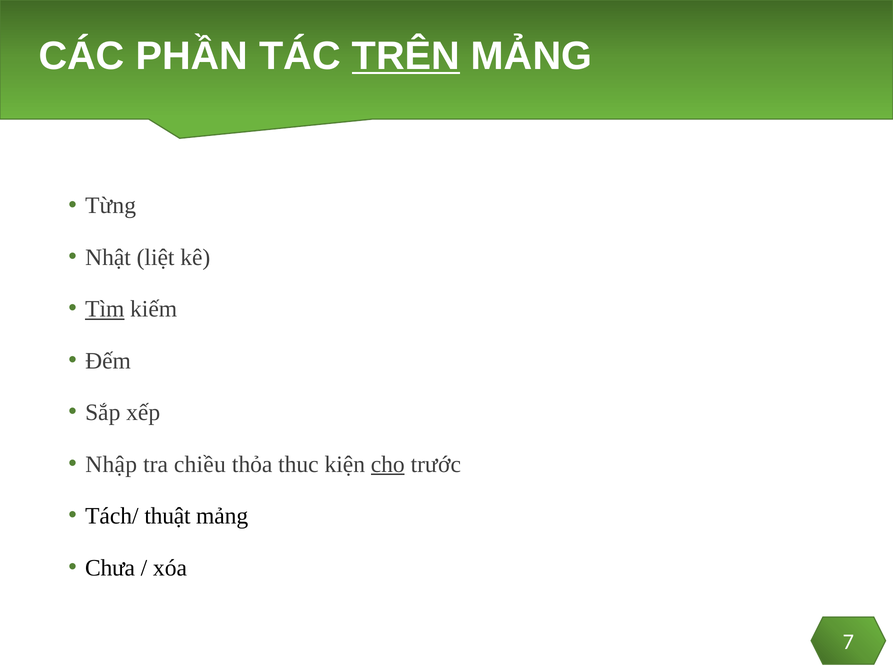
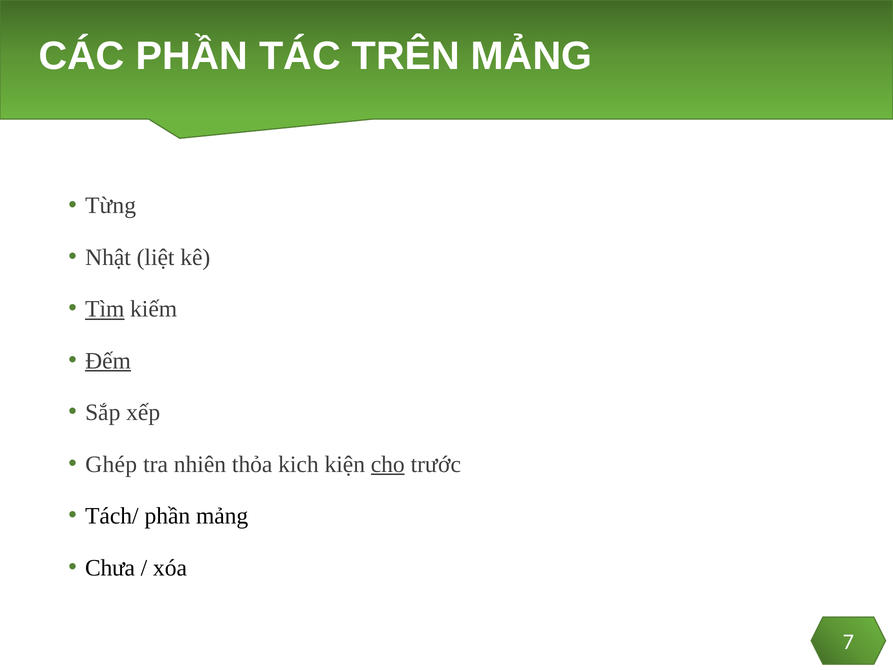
TRÊN underline: present -> none
Đếm underline: none -> present
Nhập: Nhập -> Ghép
chiều: chiều -> nhiên
thuc: thuc -> kich
Tách/ thuật: thuật -> phần
